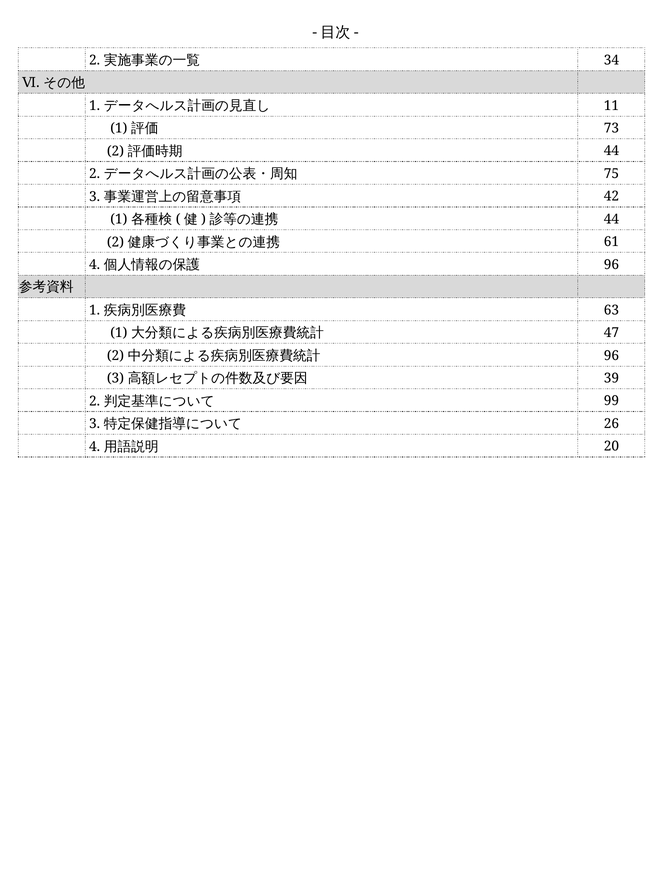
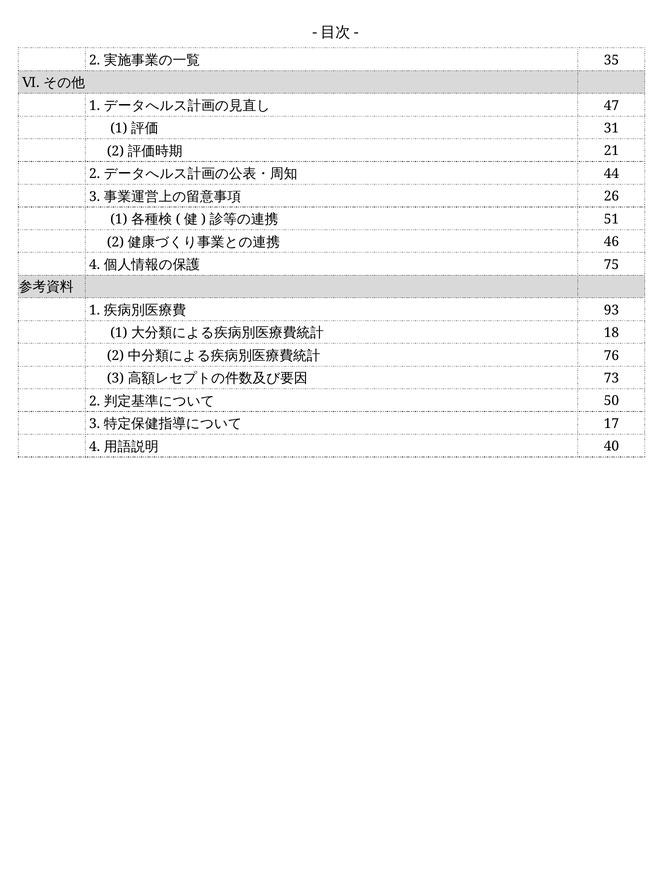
34: 34 -> 35
11: 11 -> 47
73: 73 -> 31
44 at (611, 151): 44 -> 21
75: 75 -> 44
42: 42 -> 26
44 at (611, 219): 44 -> 51
61: 61 -> 46
96 at (611, 264): 96 -> 75
63: 63 -> 93
47: 47 -> 18
96 at (611, 355): 96 -> 76
39: 39 -> 73
99: 99 -> 50
26: 26 -> 17
20: 20 -> 40
